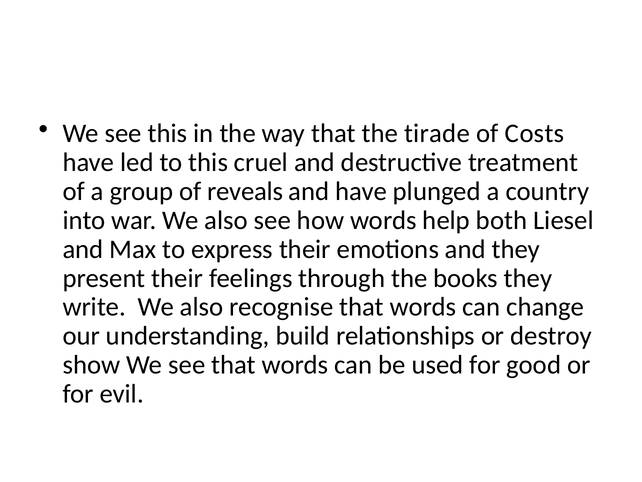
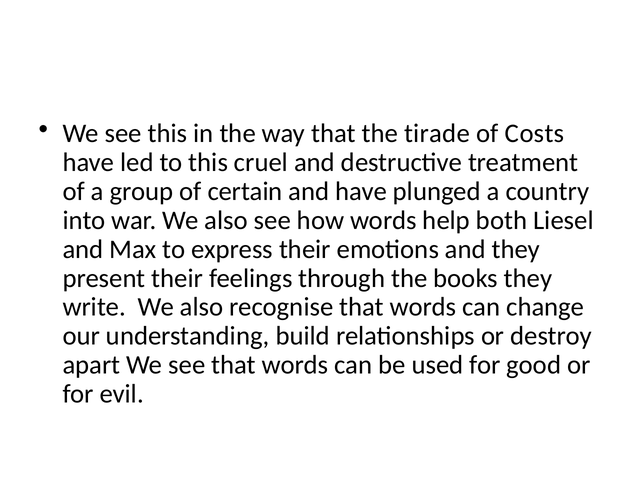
reveals: reveals -> certain
show: show -> apart
